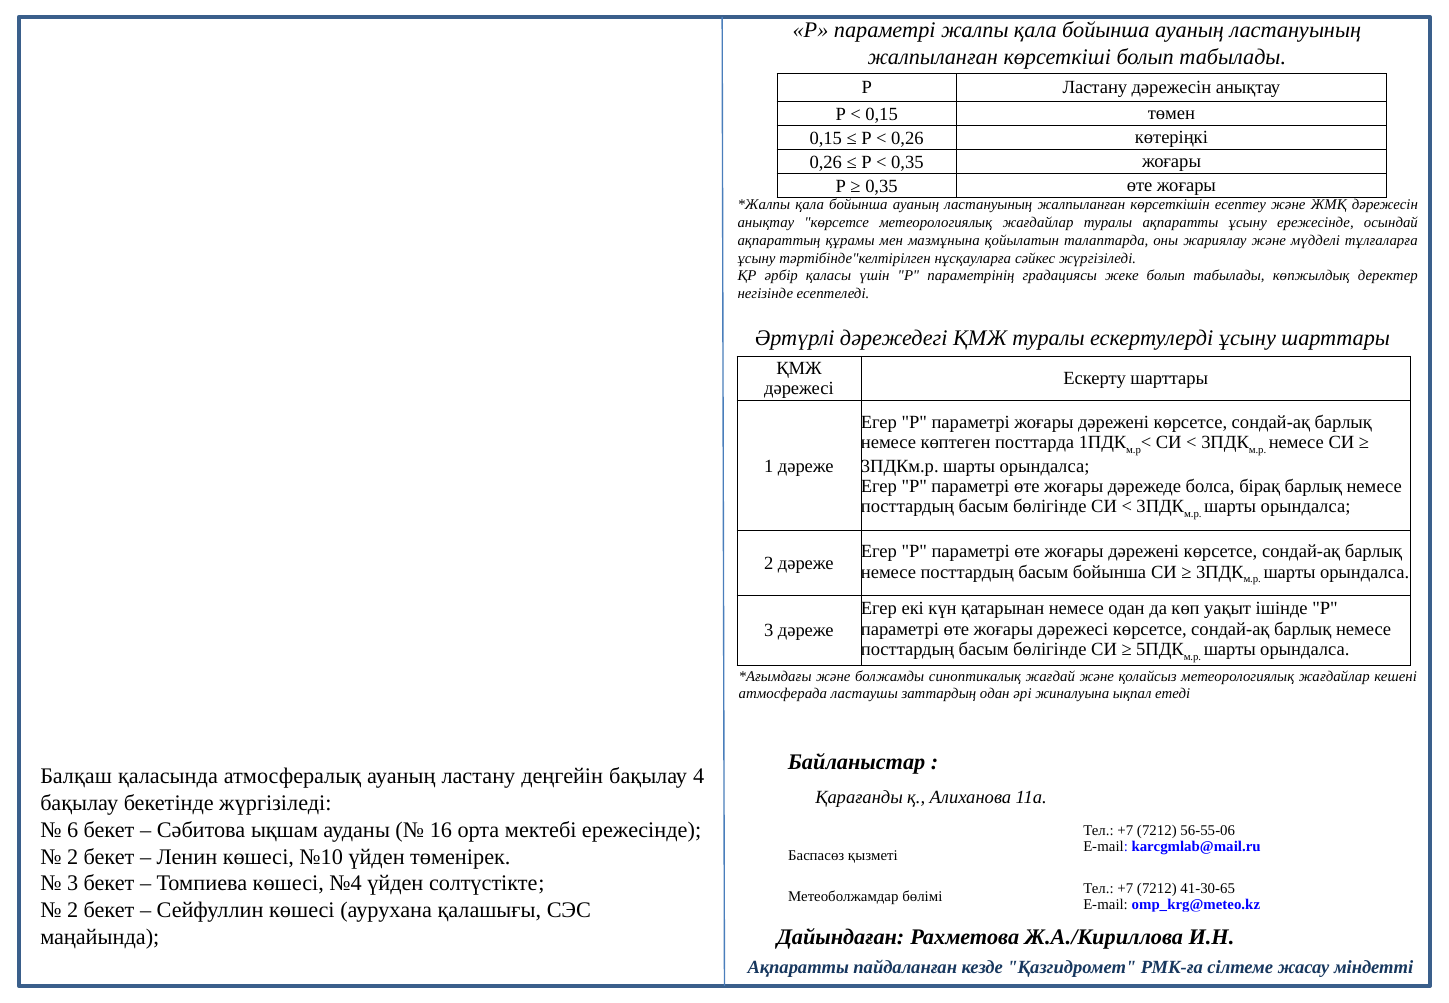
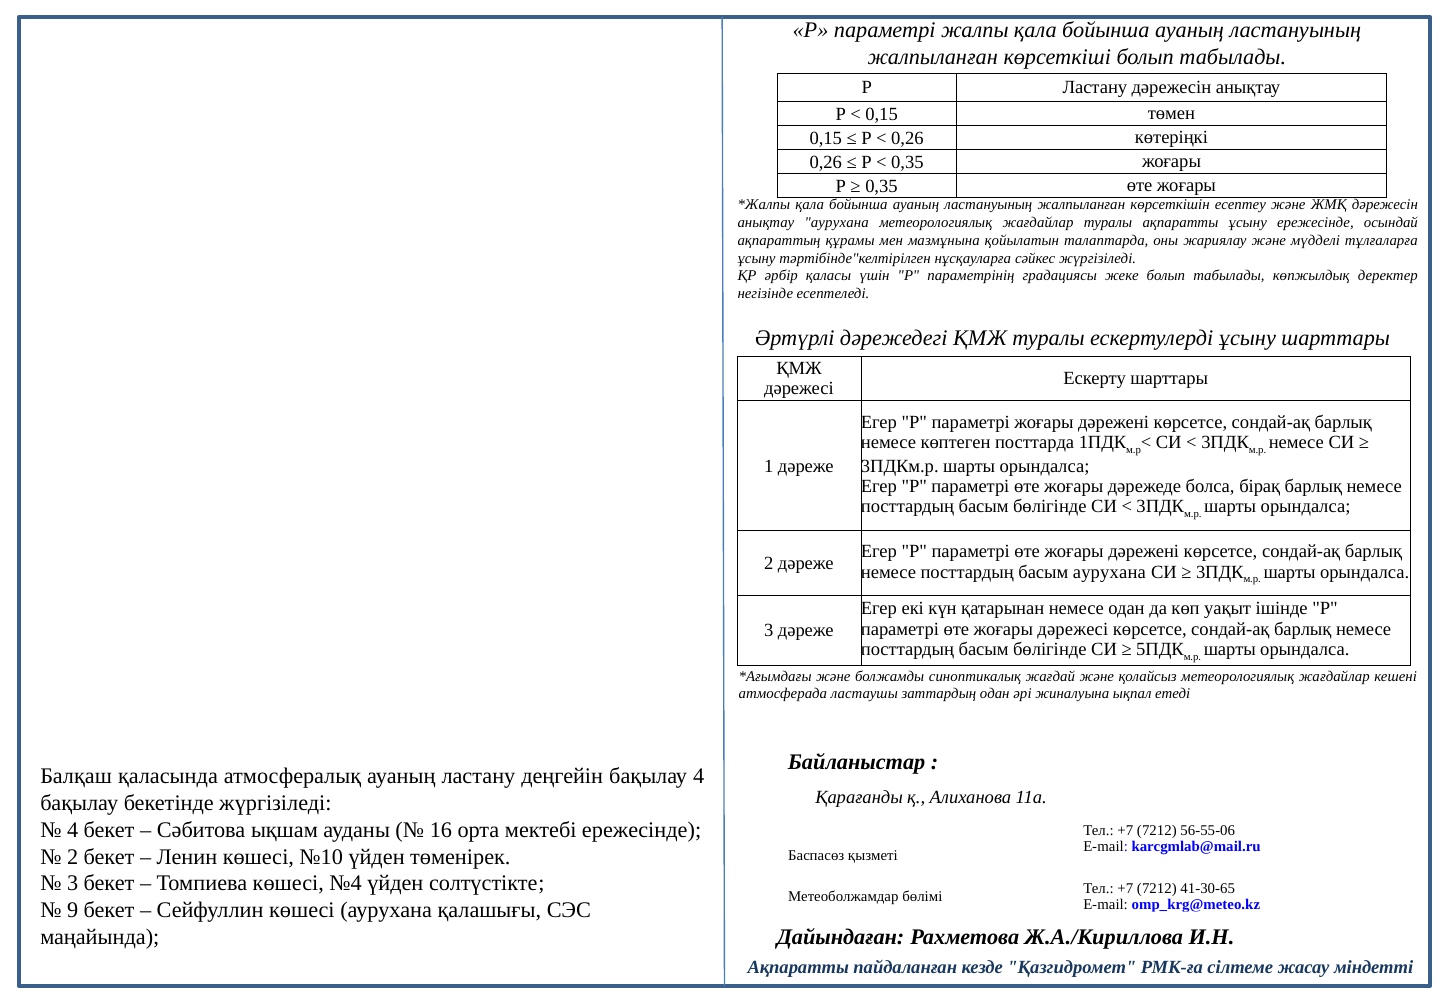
анықтау көрсетсе: көрсетсе -> аурухана
басым бойынша: бойынша -> аурухана
6 at (73, 830): 6 -> 4
2 at (73, 910): 2 -> 9
